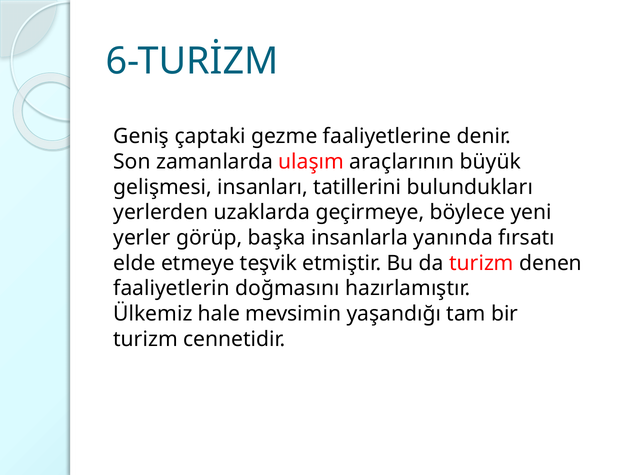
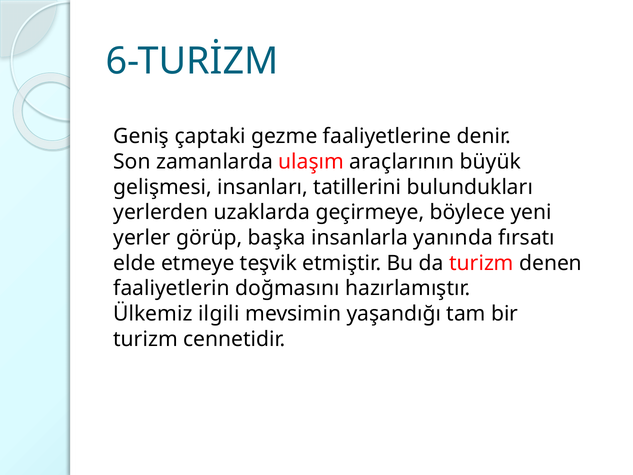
hale: hale -> ilgili
